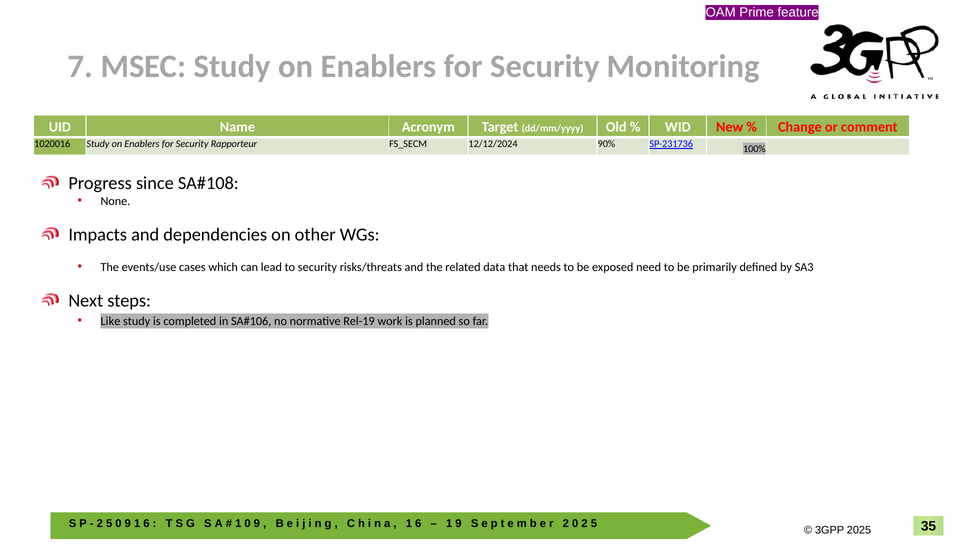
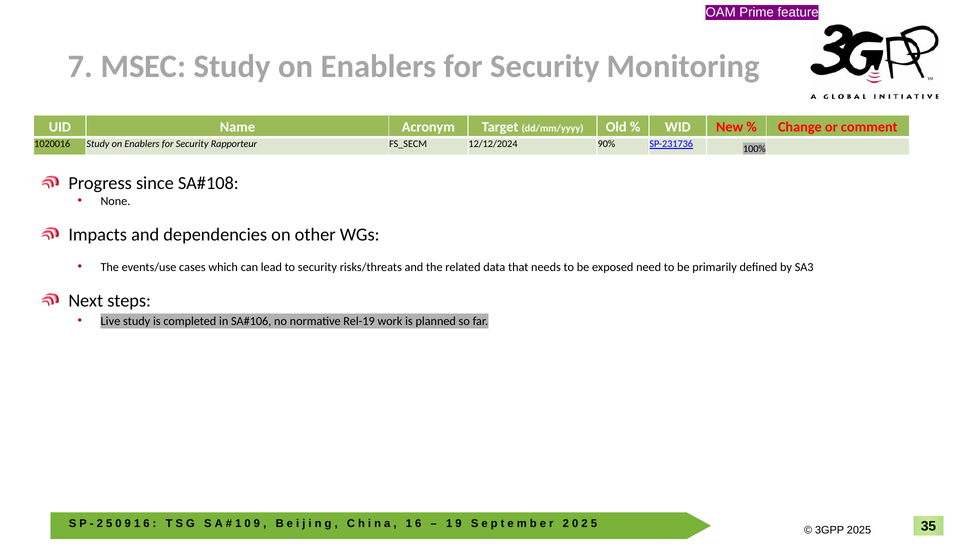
Like: Like -> Live
